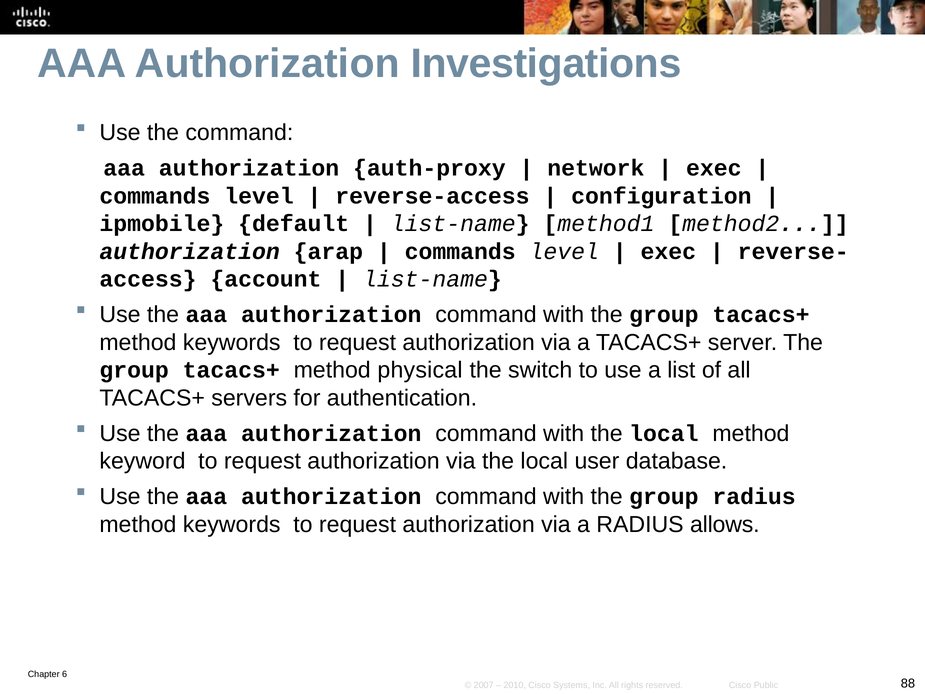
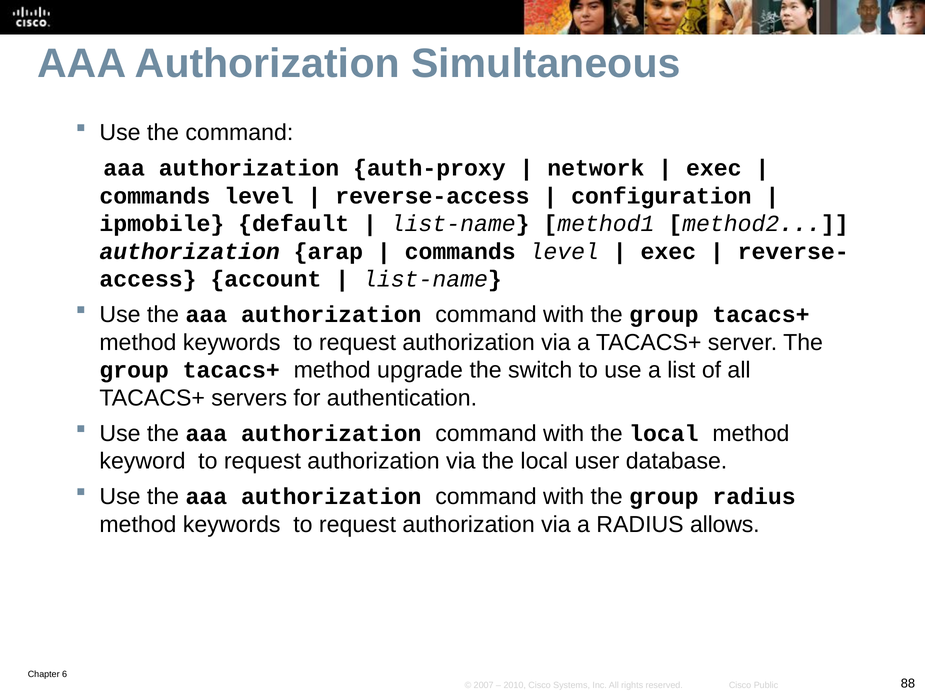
Investigations: Investigations -> Simultaneous
physical: physical -> upgrade
